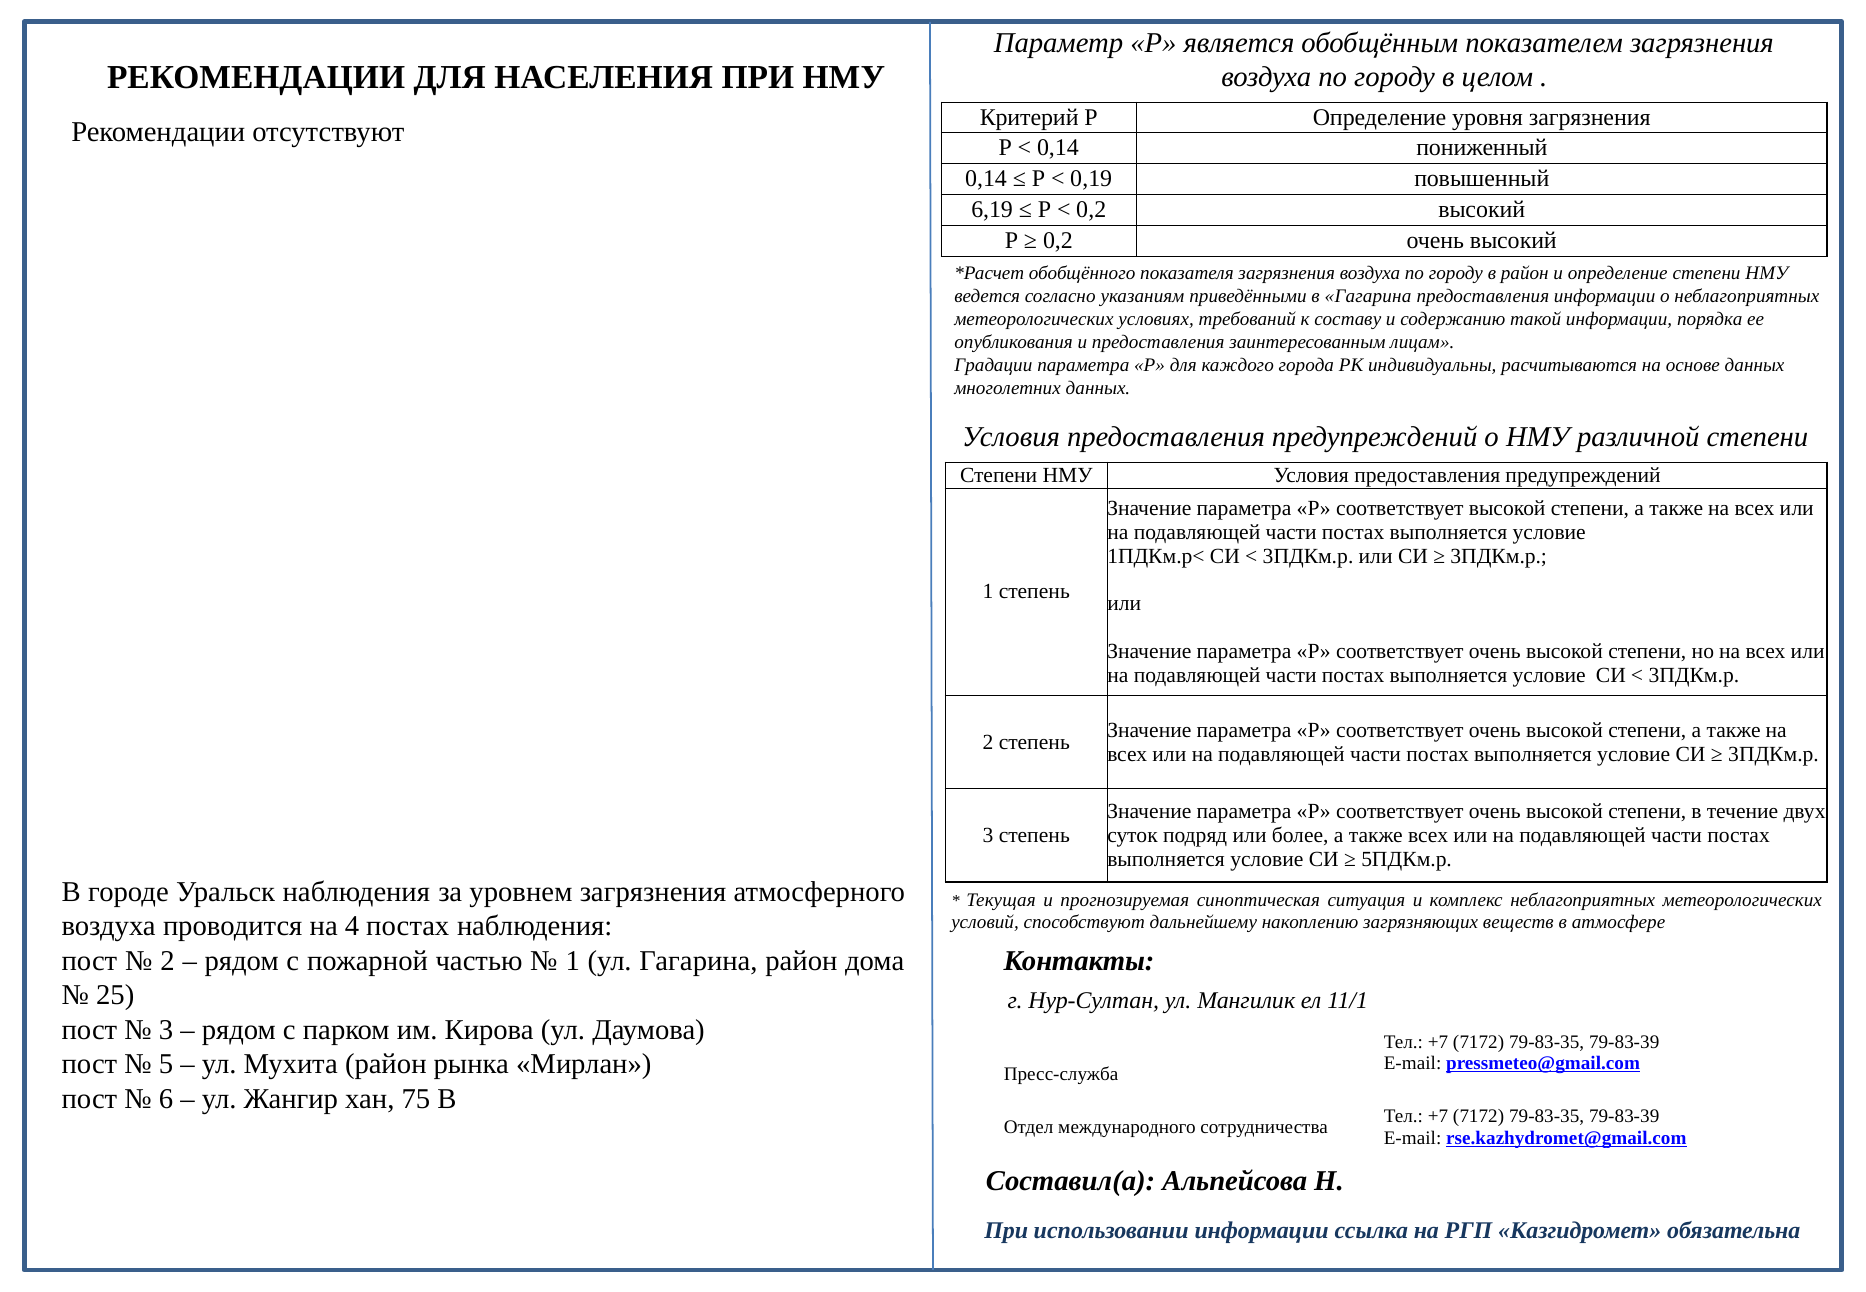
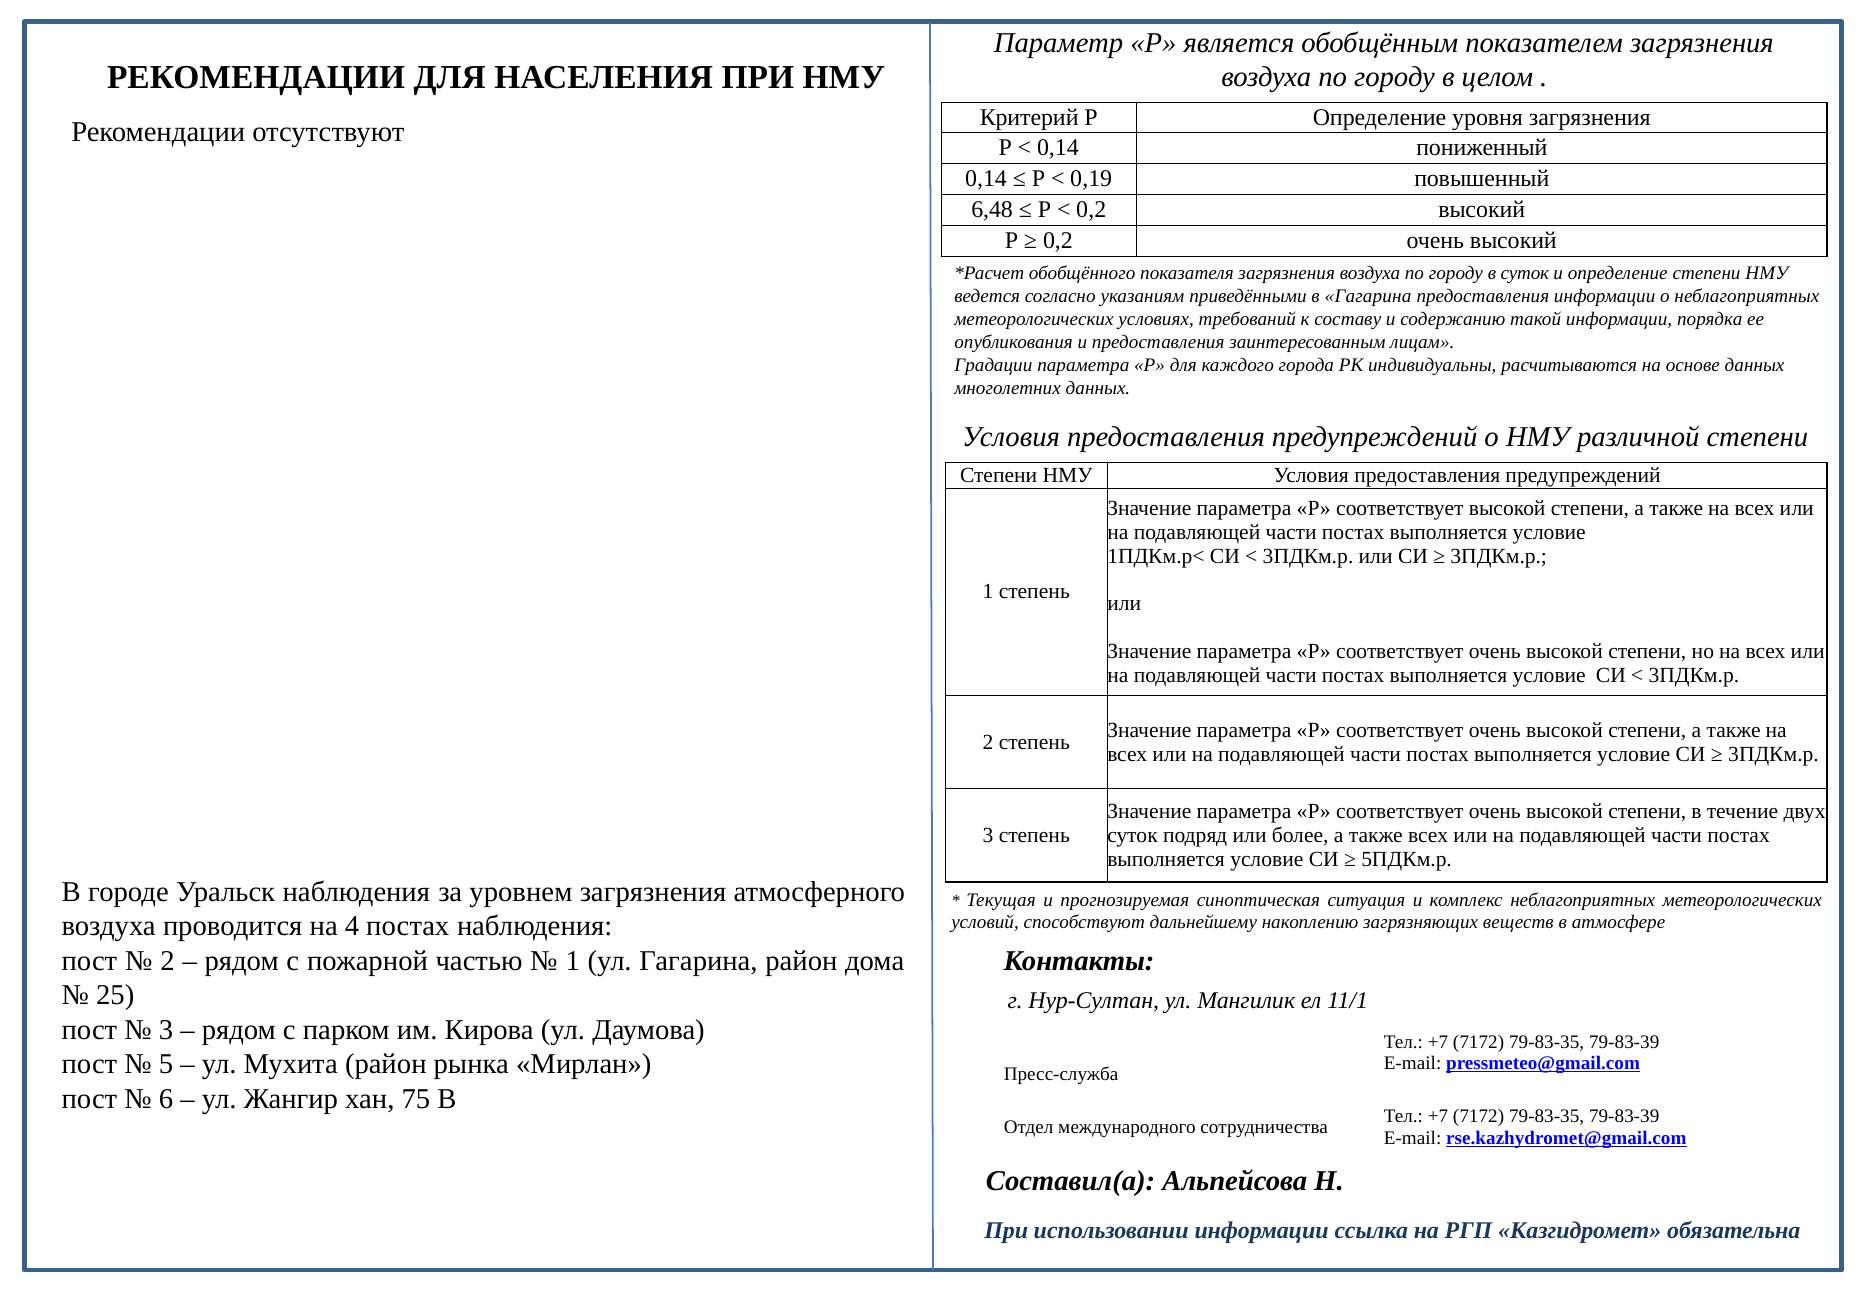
6,19: 6,19 -> 6,48
в район: район -> суток
